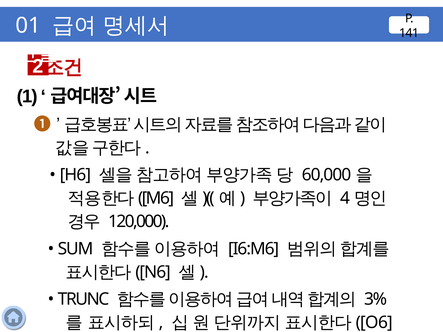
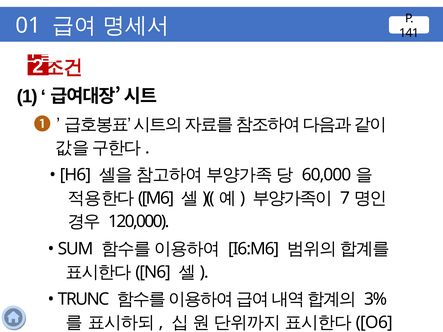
4: 4 -> 7
